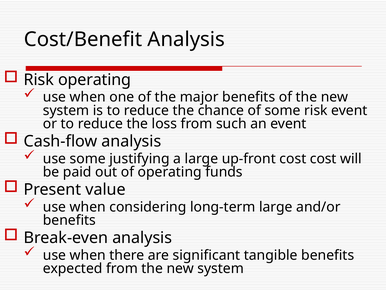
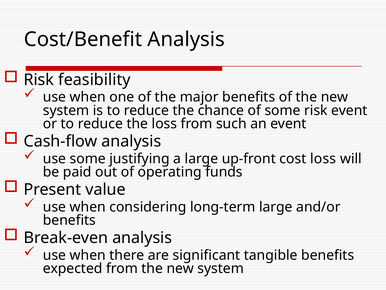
Risk operating: operating -> feasibility
cost cost: cost -> loss
